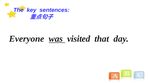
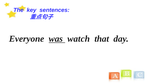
visited: visited -> watch
